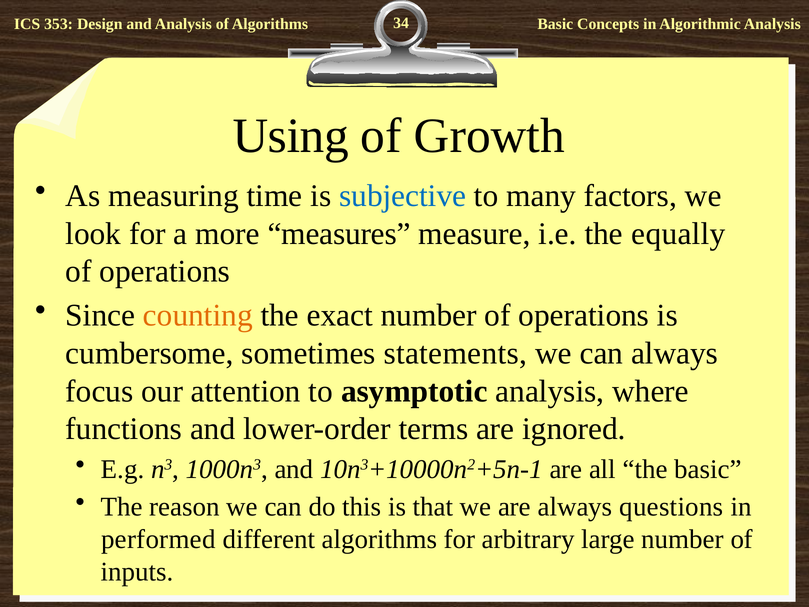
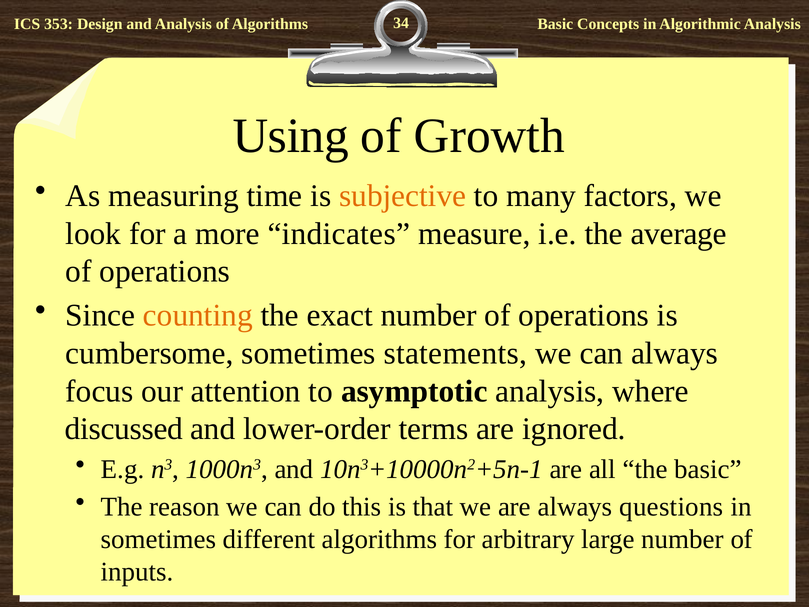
subjective colour: blue -> orange
measures: measures -> indicates
equally: equally -> average
functions: functions -> discussed
performed at (158, 539): performed -> sometimes
